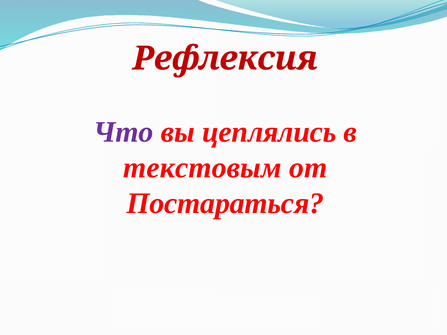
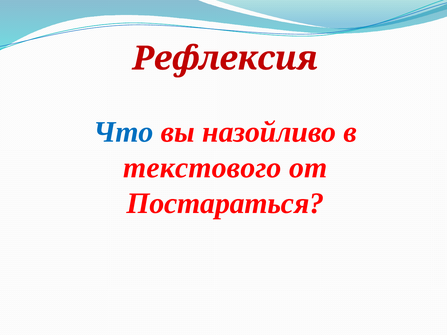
Что colour: purple -> blue
цеплялись: цеплялись -> назойливо
текстовым: текстовым -> текстового
